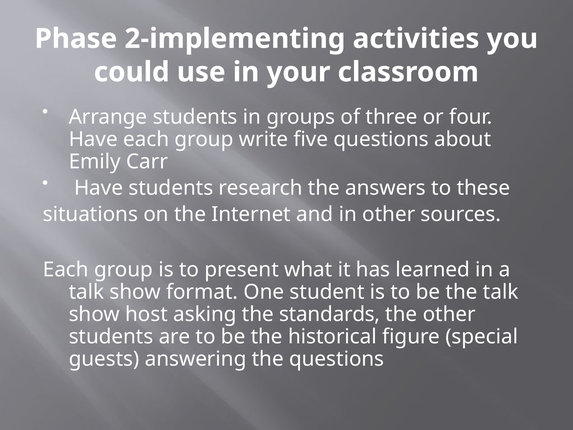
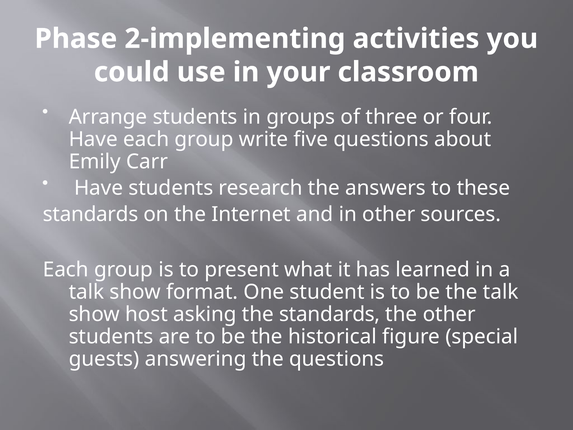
situations at (90, 214): situations -> standards
